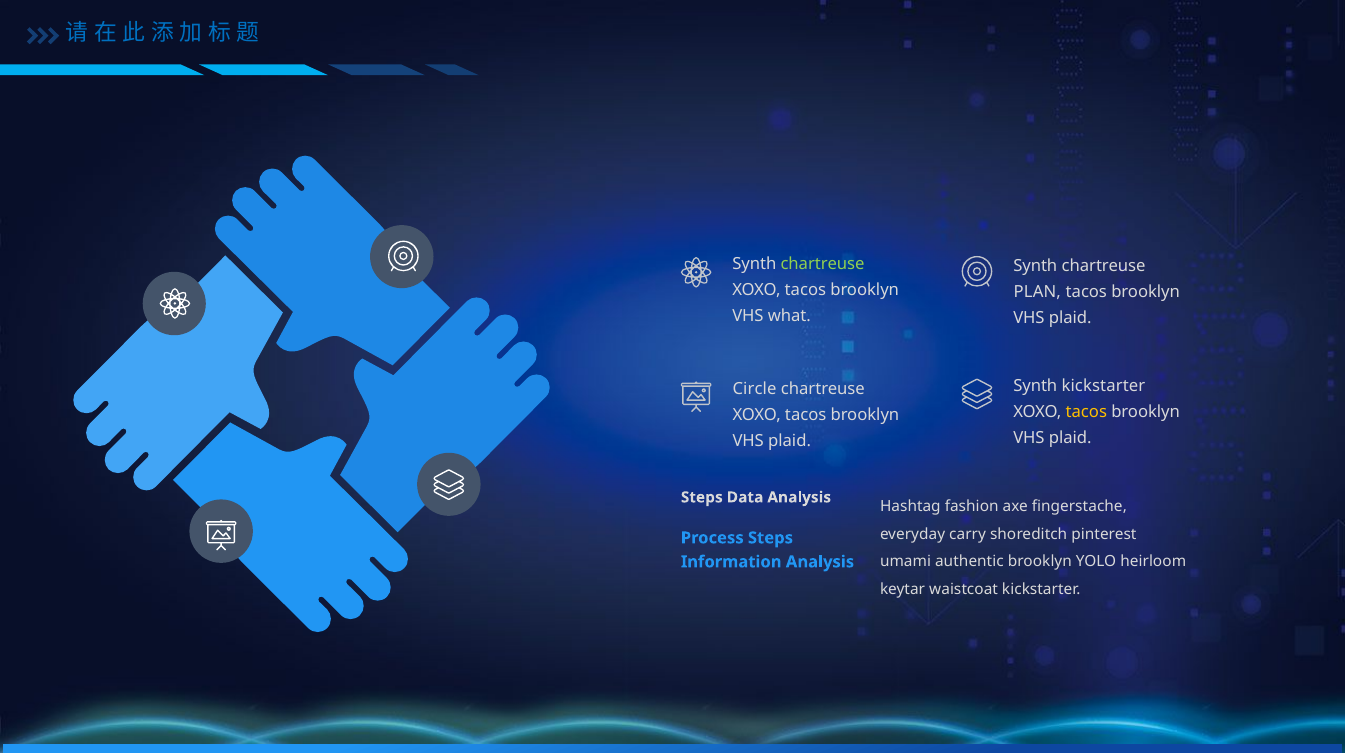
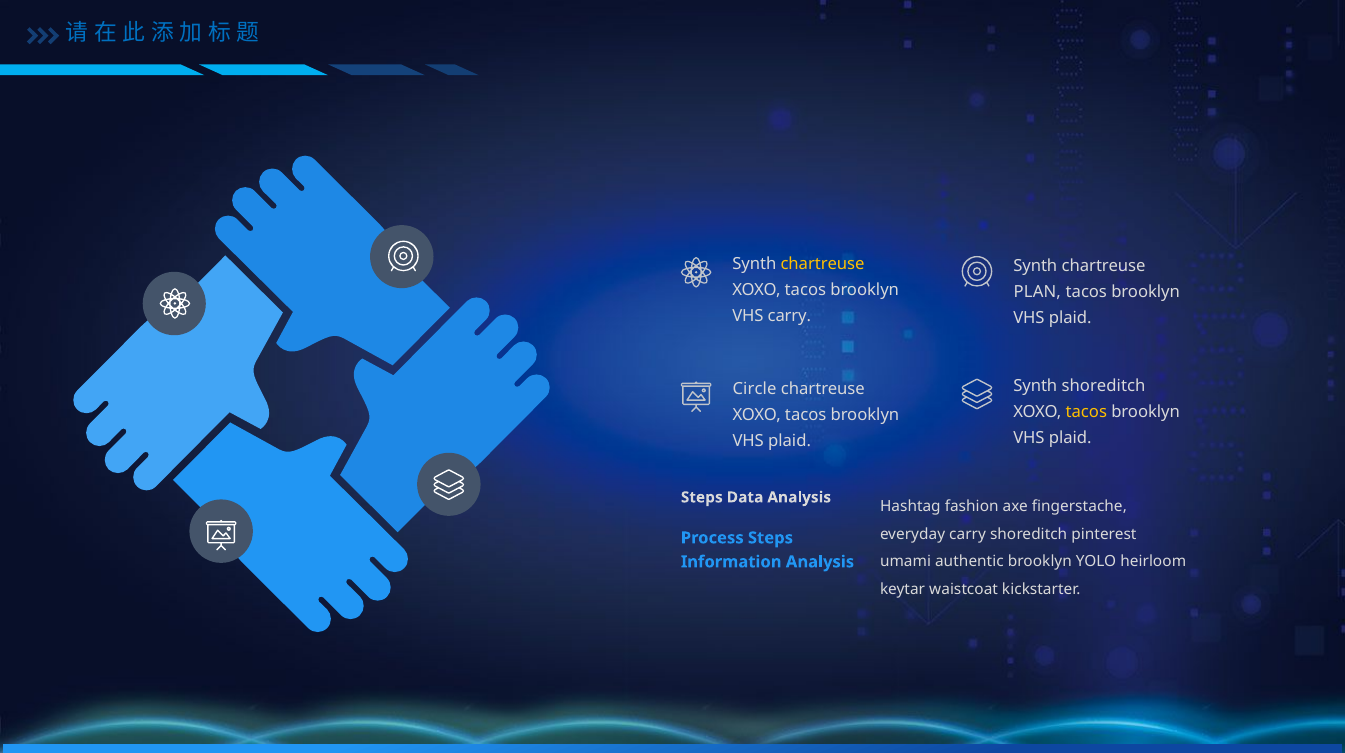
chartreuse at (823, 264) colour: light green -> yellow
VHS what: what -> carry
Synth kickstarter: kickstarter -> shoreditch
